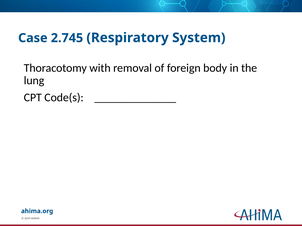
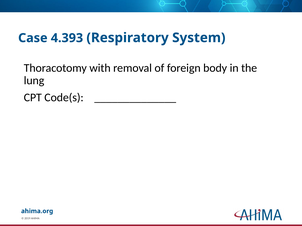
2.745: 2.745 -> 4.393
